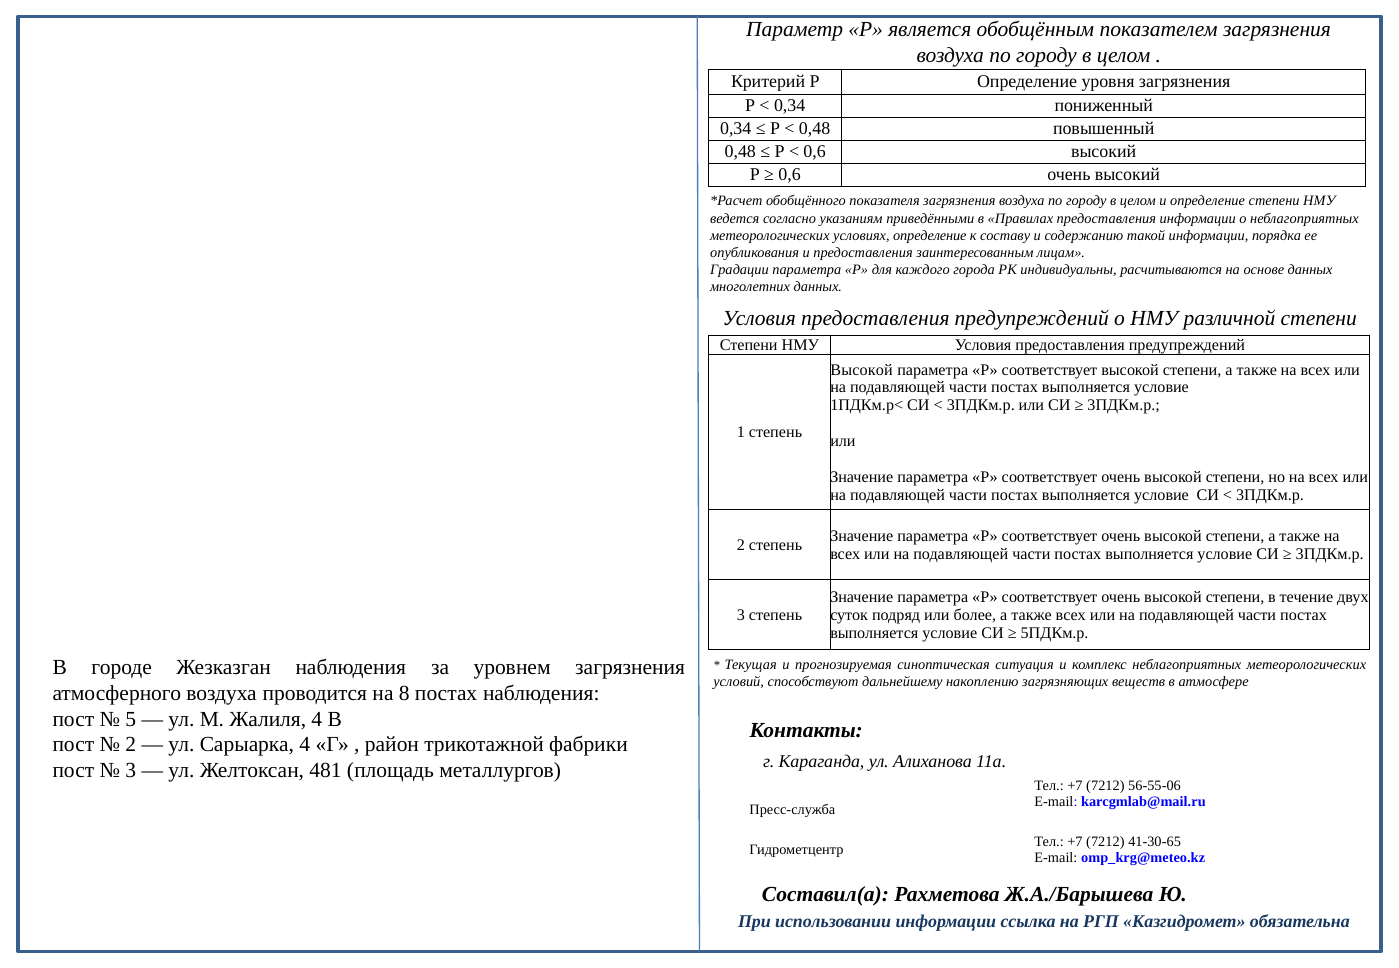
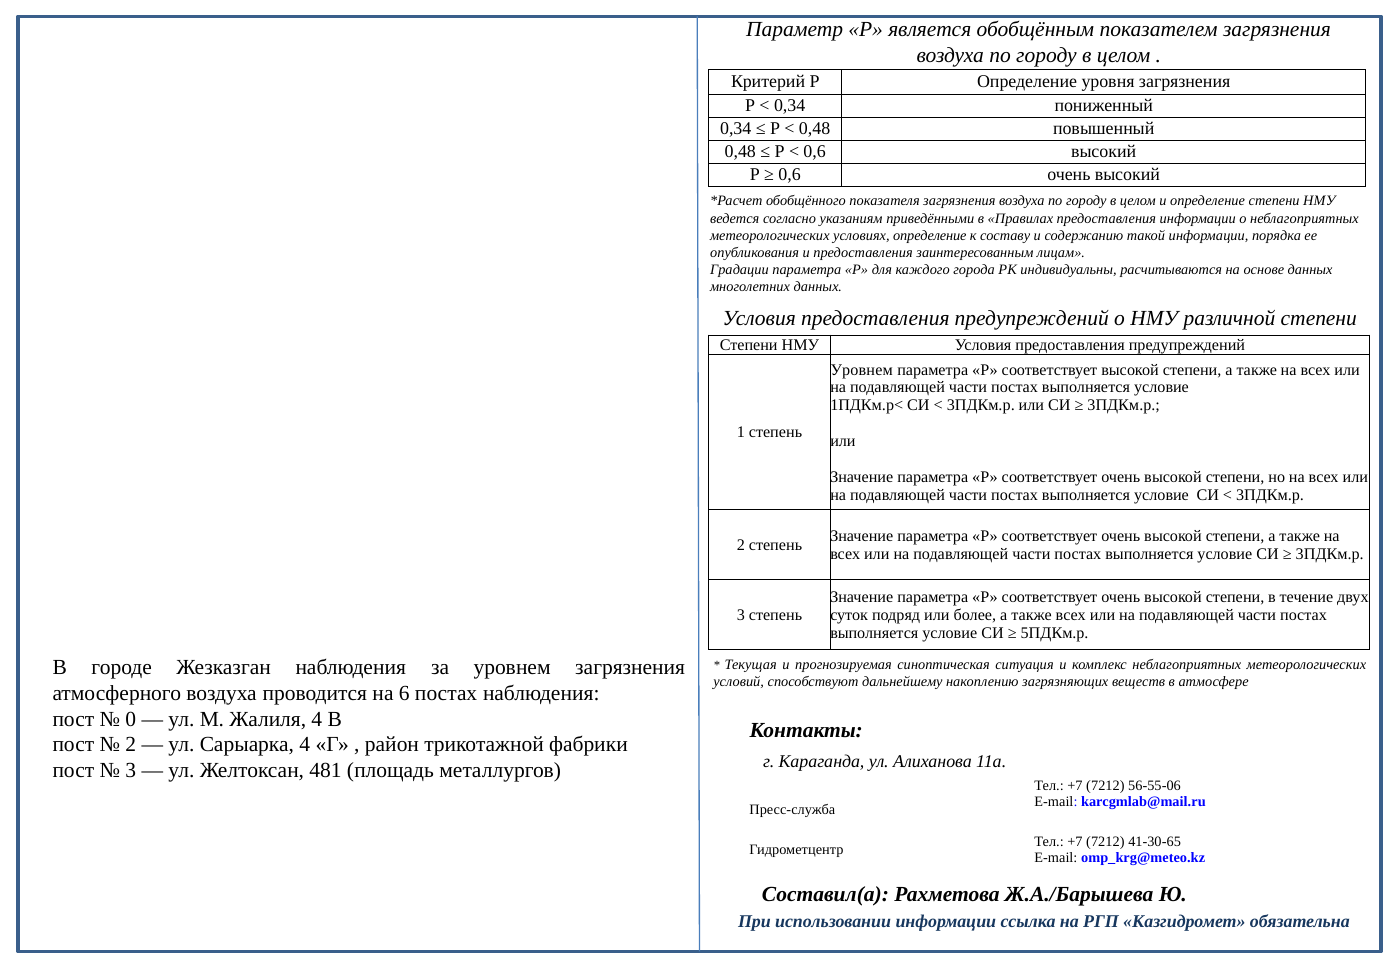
Высокой at (862, 370): Высокой -> Уровнем
8: 8 -> 6
5: 5 -> 0
